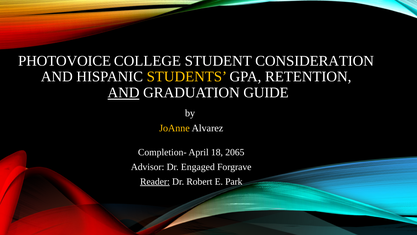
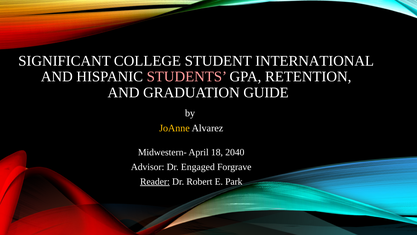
PHOTOVOICE: PHOTOVOICE -> SIGNIFICANT
CONSIDERATION: CONSIDERATION -> INTERNATIONAL
STUDENTS colour: yellow -> pink
AND at (124, 93) underline: present -> none
Completion-: Completion- -> Midwestern-
2065: 2065 -> 2040
